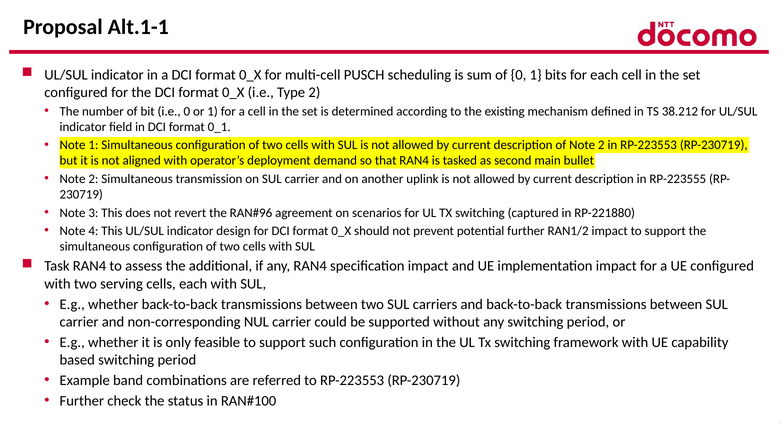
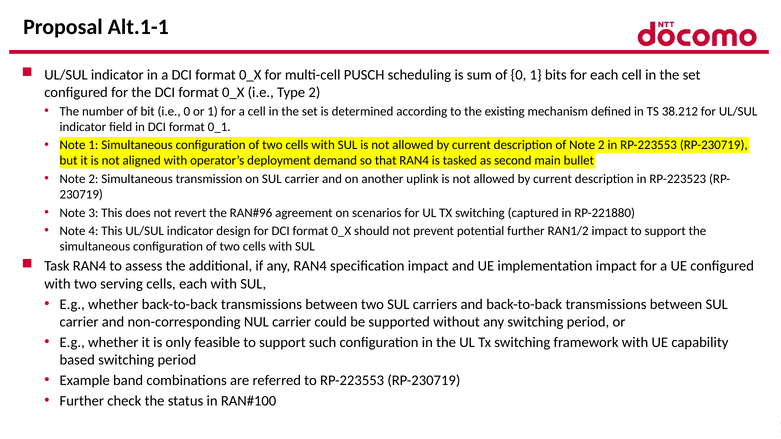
RP-223555: RP-223555 -> RP-223523
